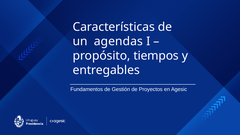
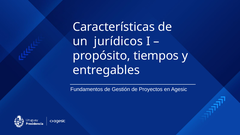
agendas: agendas -> jurídicos
